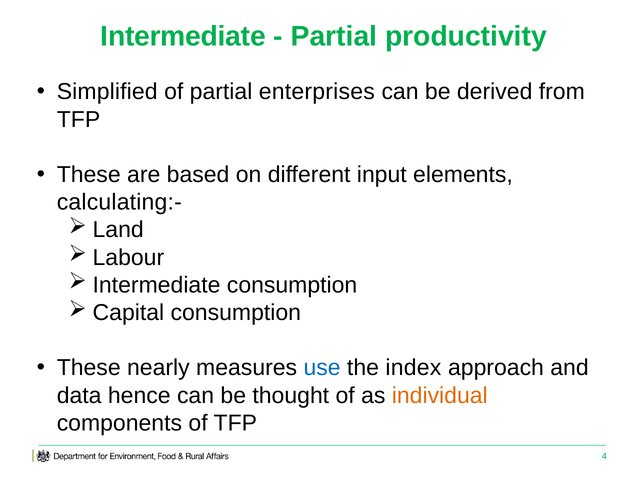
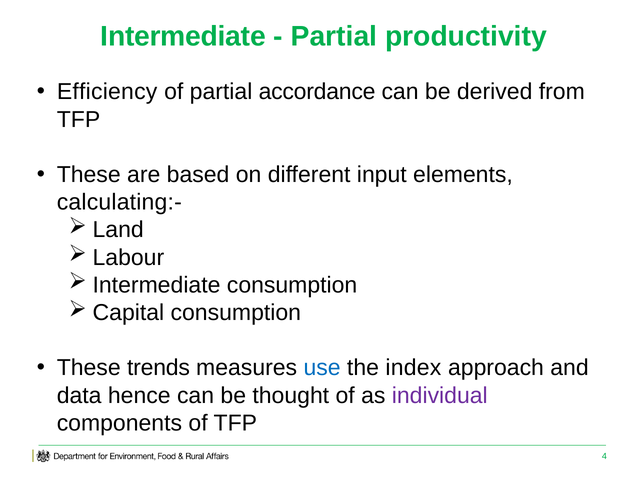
Simplified: Simplified -> Efficiency
enterprises: enterprises -> accordance
nearly: nearly -> trends
individual colour: orange -> purple
